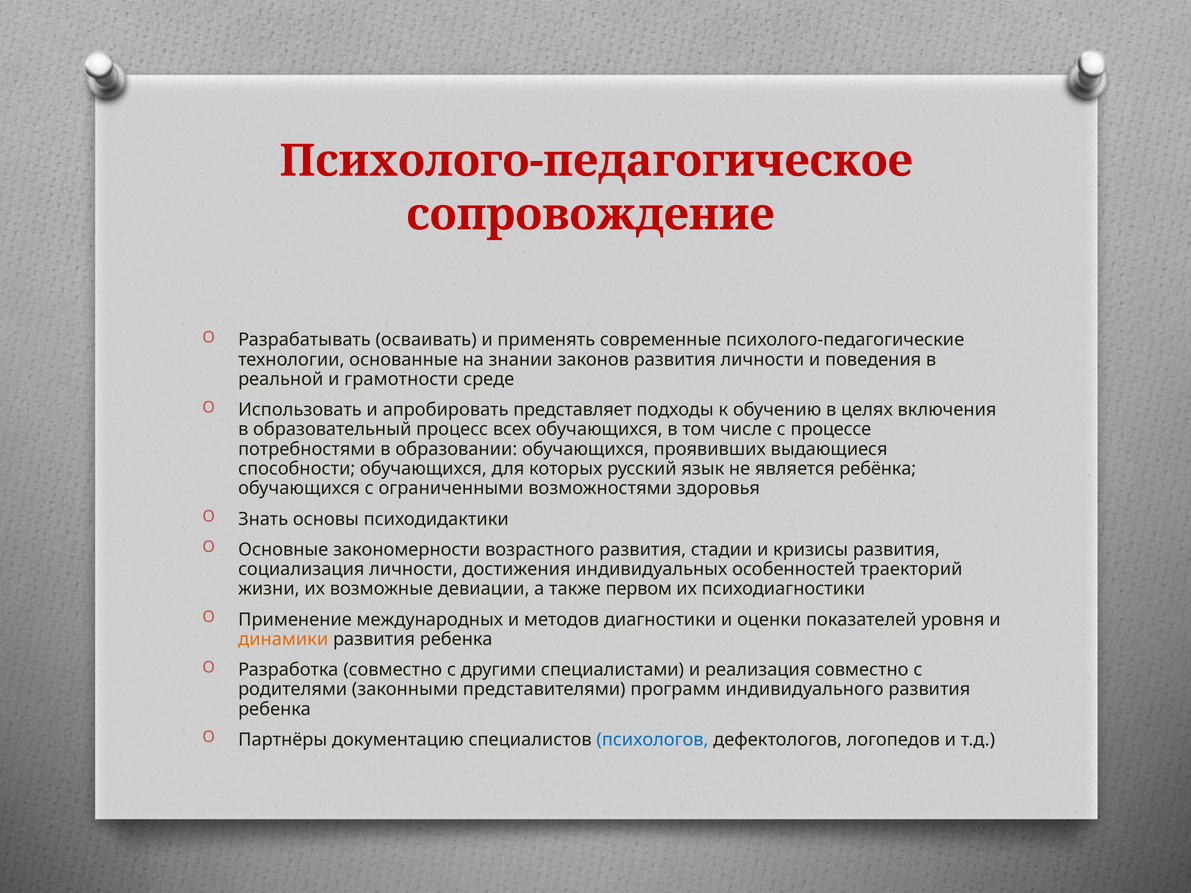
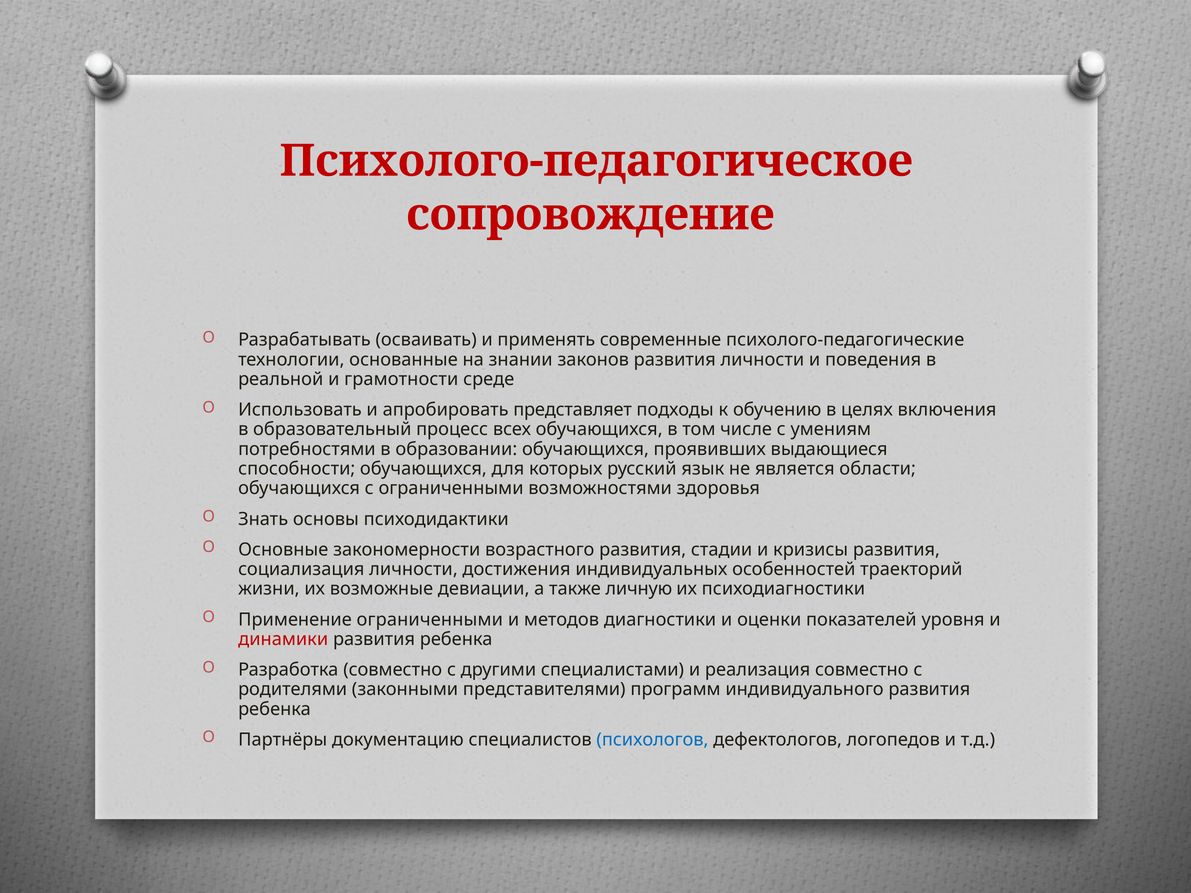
процессе: процессе -> умениям
ребёнка: ребёнка -> области
первом: первом -> личную
Применение международных: международных -> ограниченными
динамики colour: orange -> red
